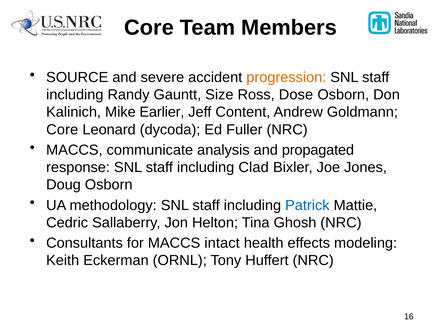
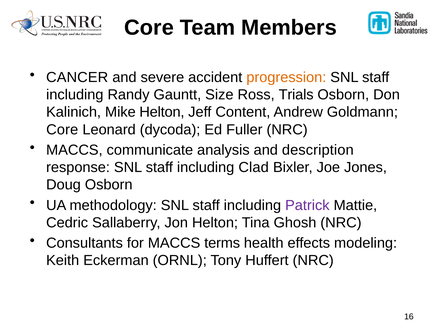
SOURCE: SOURCE -> CANCER
Dose: Dose -> Trials
Mike Earlier: Earlier -> Helton
propagated: propagated -> description
Patrick colour: blue -> purple
intact: intact -> terms
